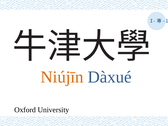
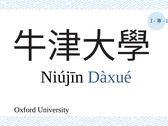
Niújīn colour: orange -> black
